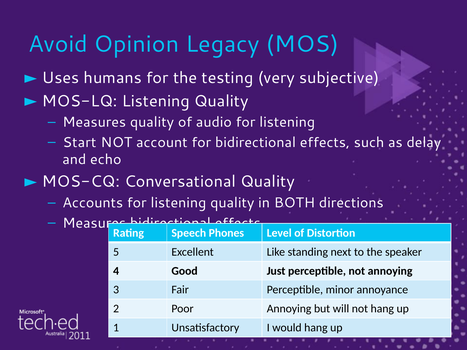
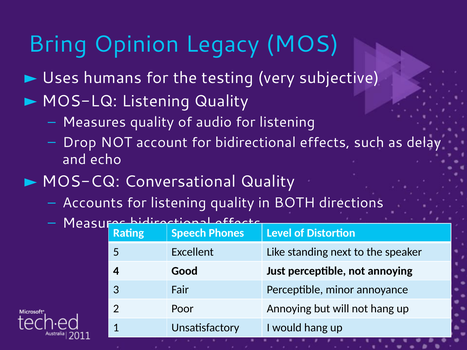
Avoid: Avoid -> Bring
Start: Start -> Drop
